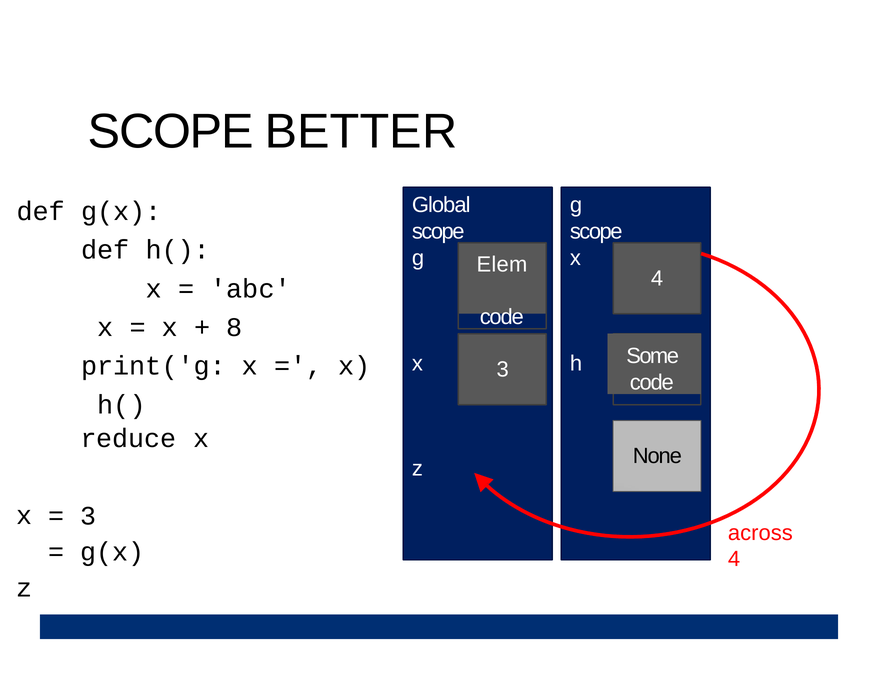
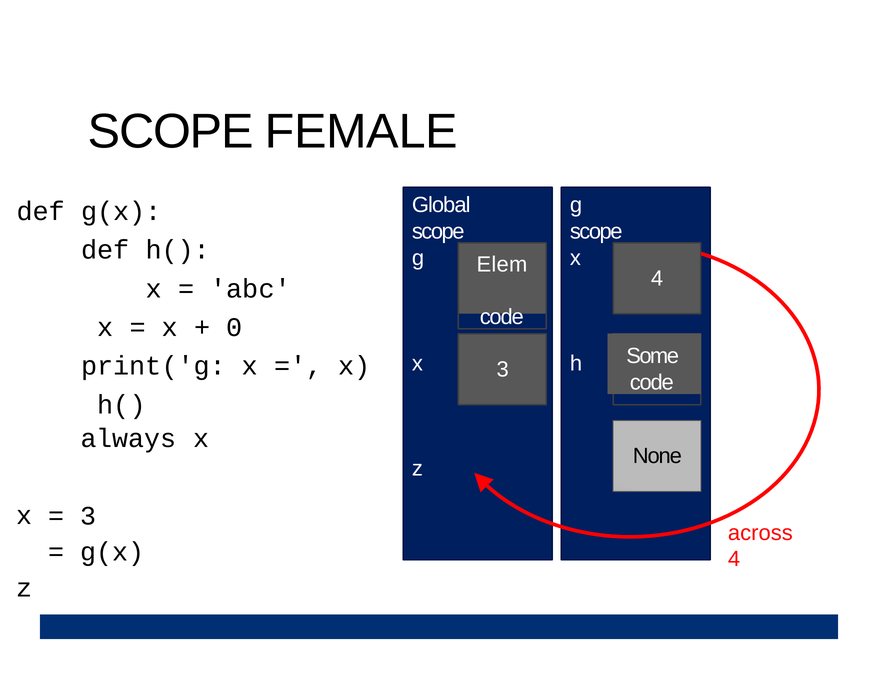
BETTER: BETTER -> FEMALE
8: 8 -> 0
reduce: reduce -> always
